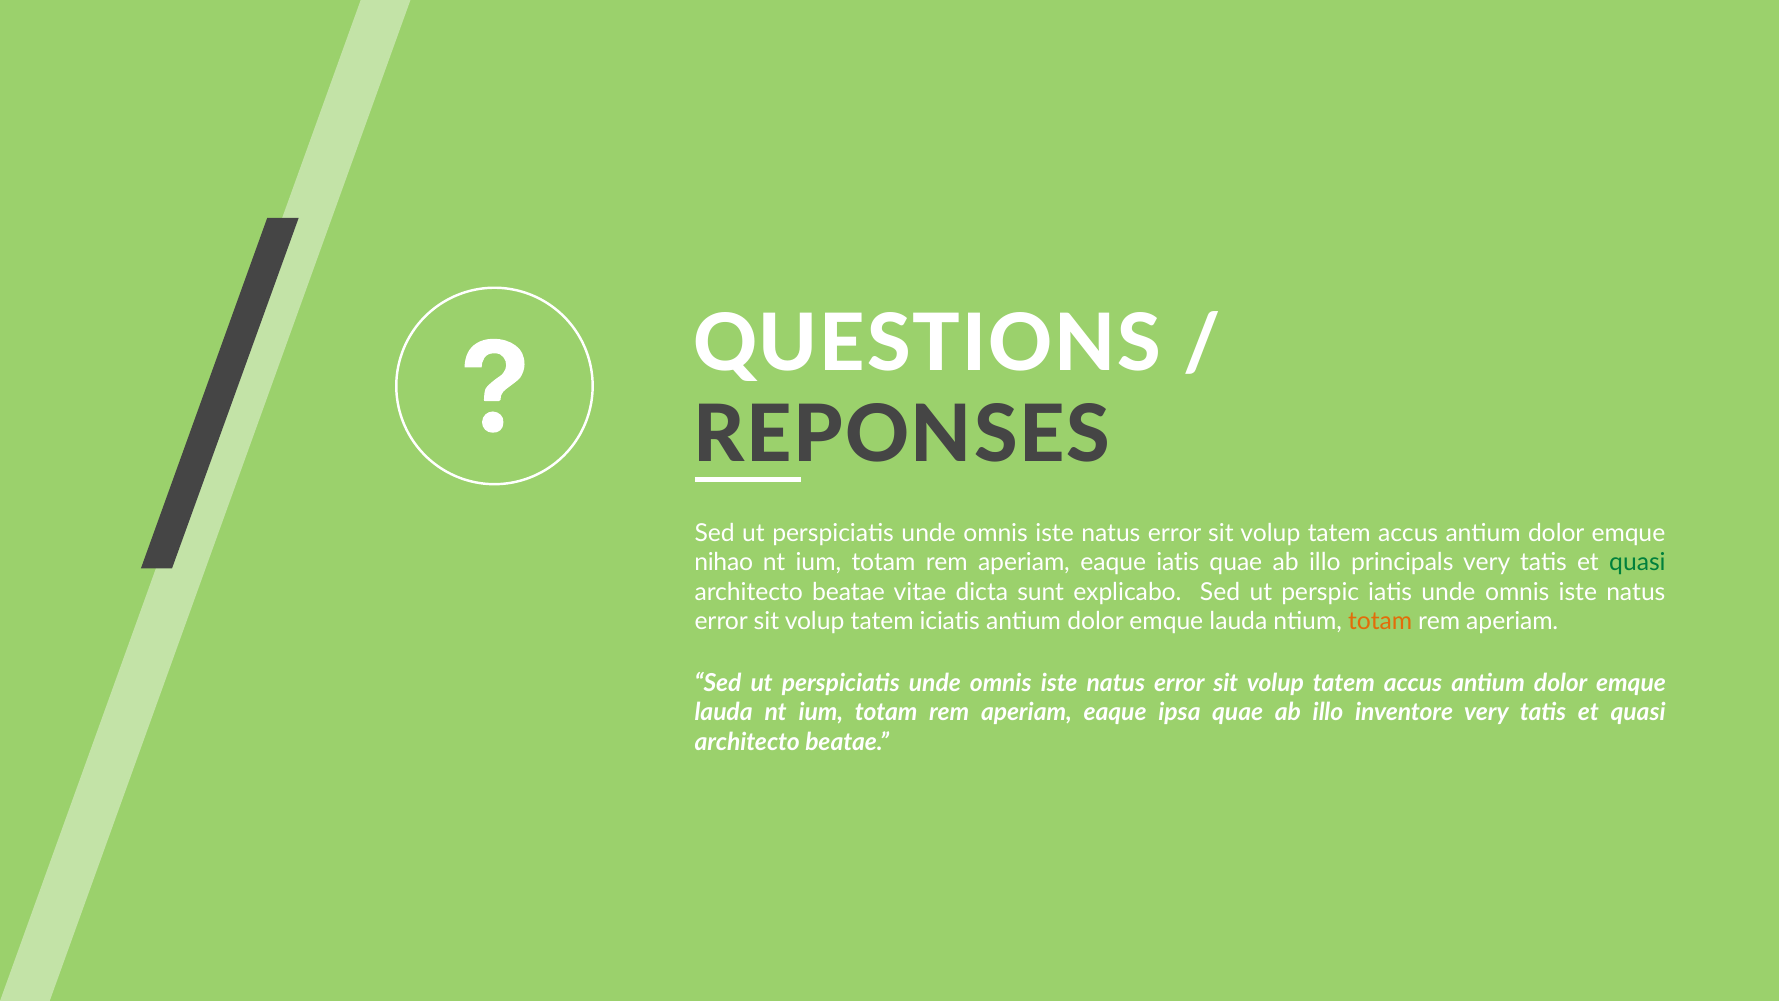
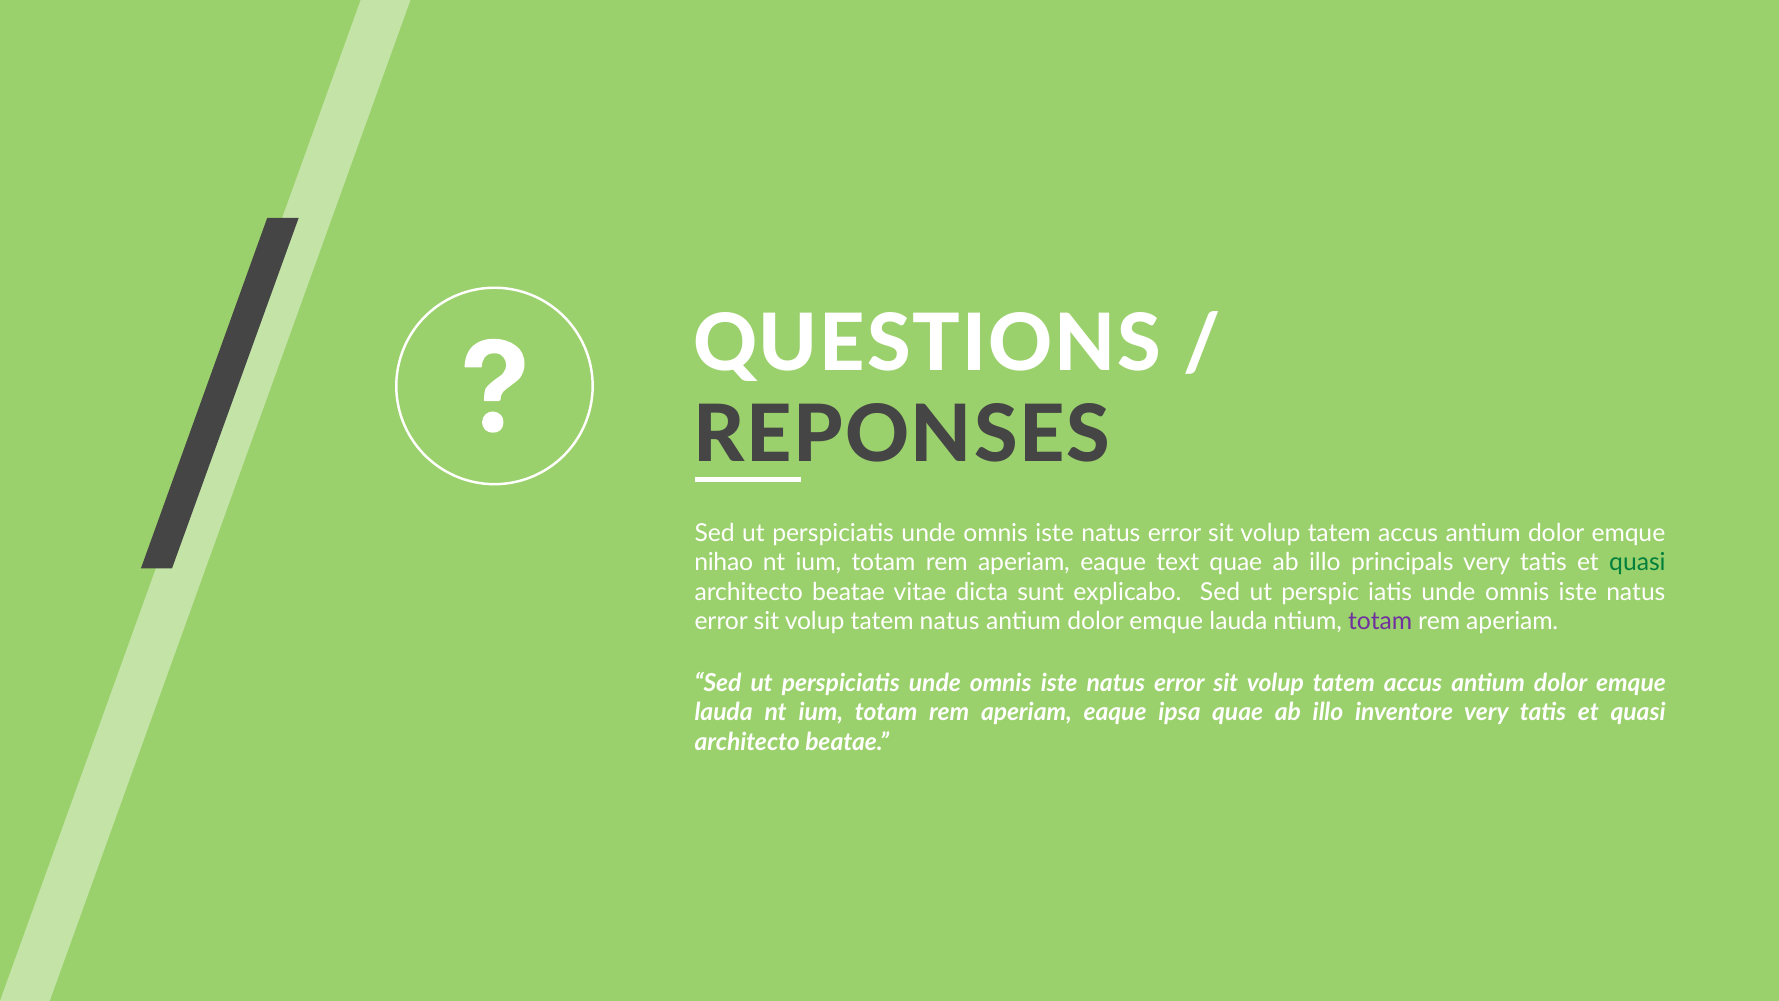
eaque iatis: iatis -> text
tatem iciatis: iciatis -> natus
totam at (1380, 621) colour: orange -> purple
